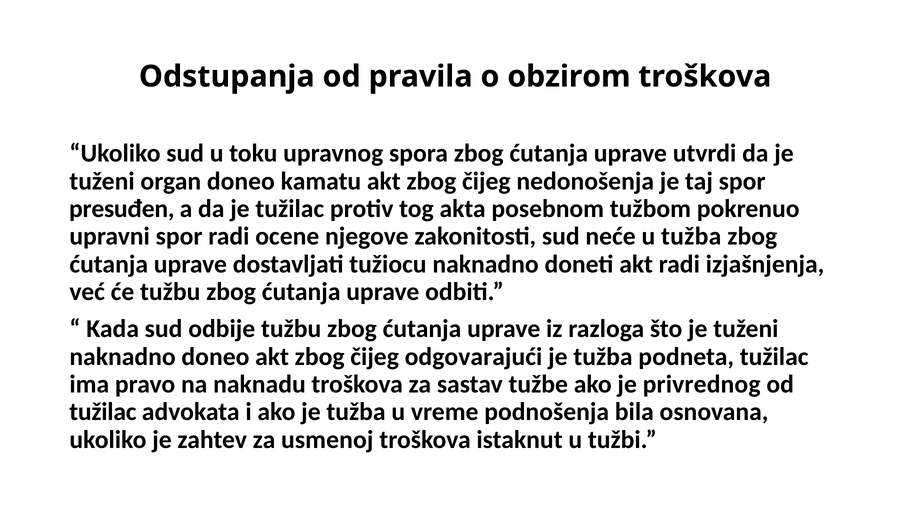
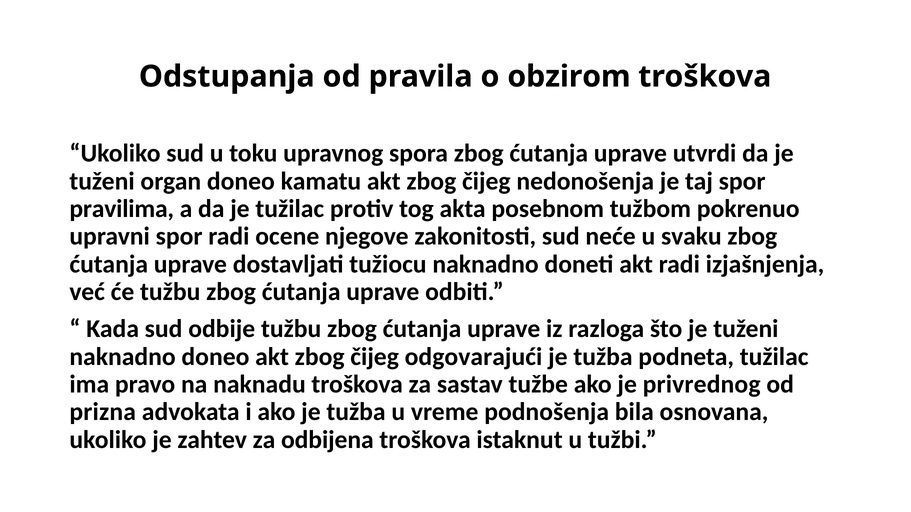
presuđen: presuđen -> pravilima
u tužba: tužba -> svaku
tužilac at (103, 412): tužilac -> prizna
usmenoj: usmenoj -> odbijena
